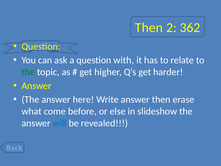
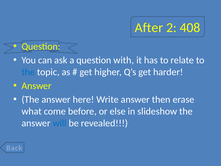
Then at (149, 28): Then -> After
362: 362 -> 408
the at (28, 72) colour: green -> blue
